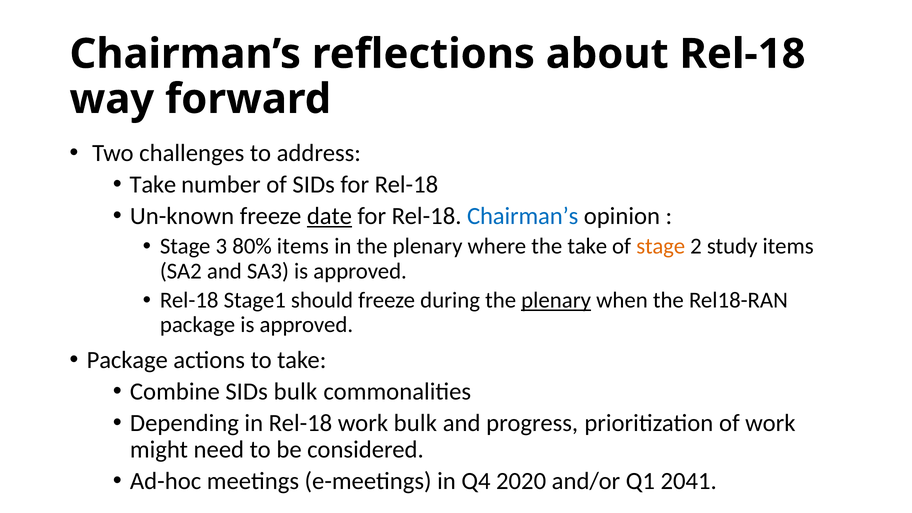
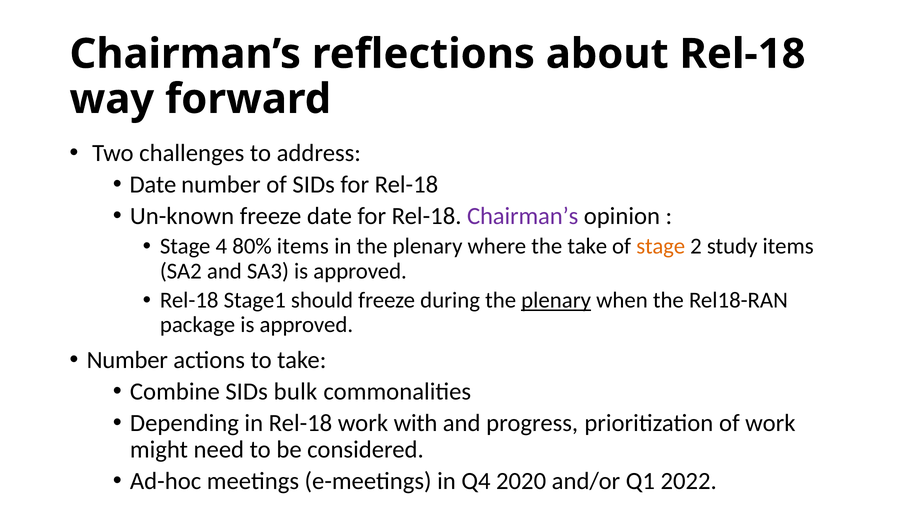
Take at (153, 185): Take -> Date
date at (329, 216) underline: present -> none
Chairman’s at (523, 216) colour: blue -> purple
3: 3 -> 4
Package at (127, 360): Package -> Number
work bulk: bulk -> with
2041: 2041 -> 2022
